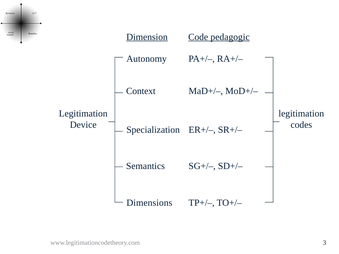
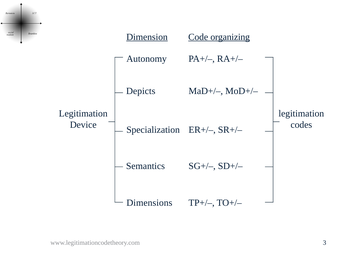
pedagogic: pedagogic -> organizing
Context: Context -> Depicts
